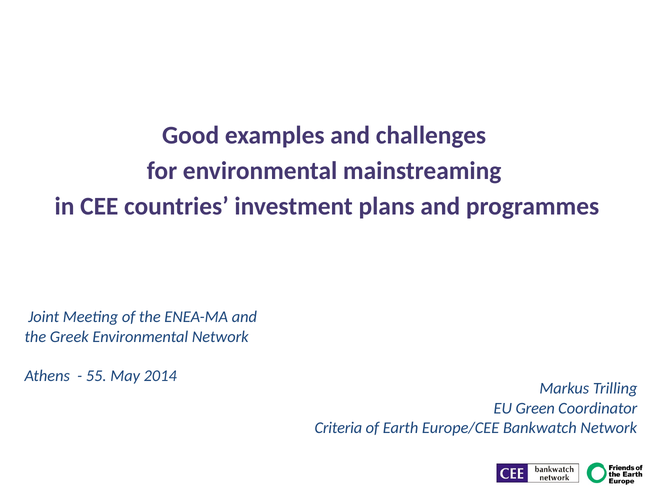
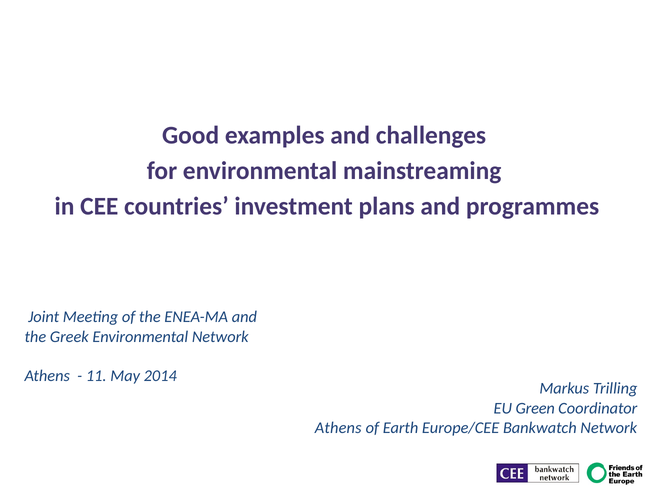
55: 55 -> 11
Criteria at (338, 427): Criteria -> Athens
